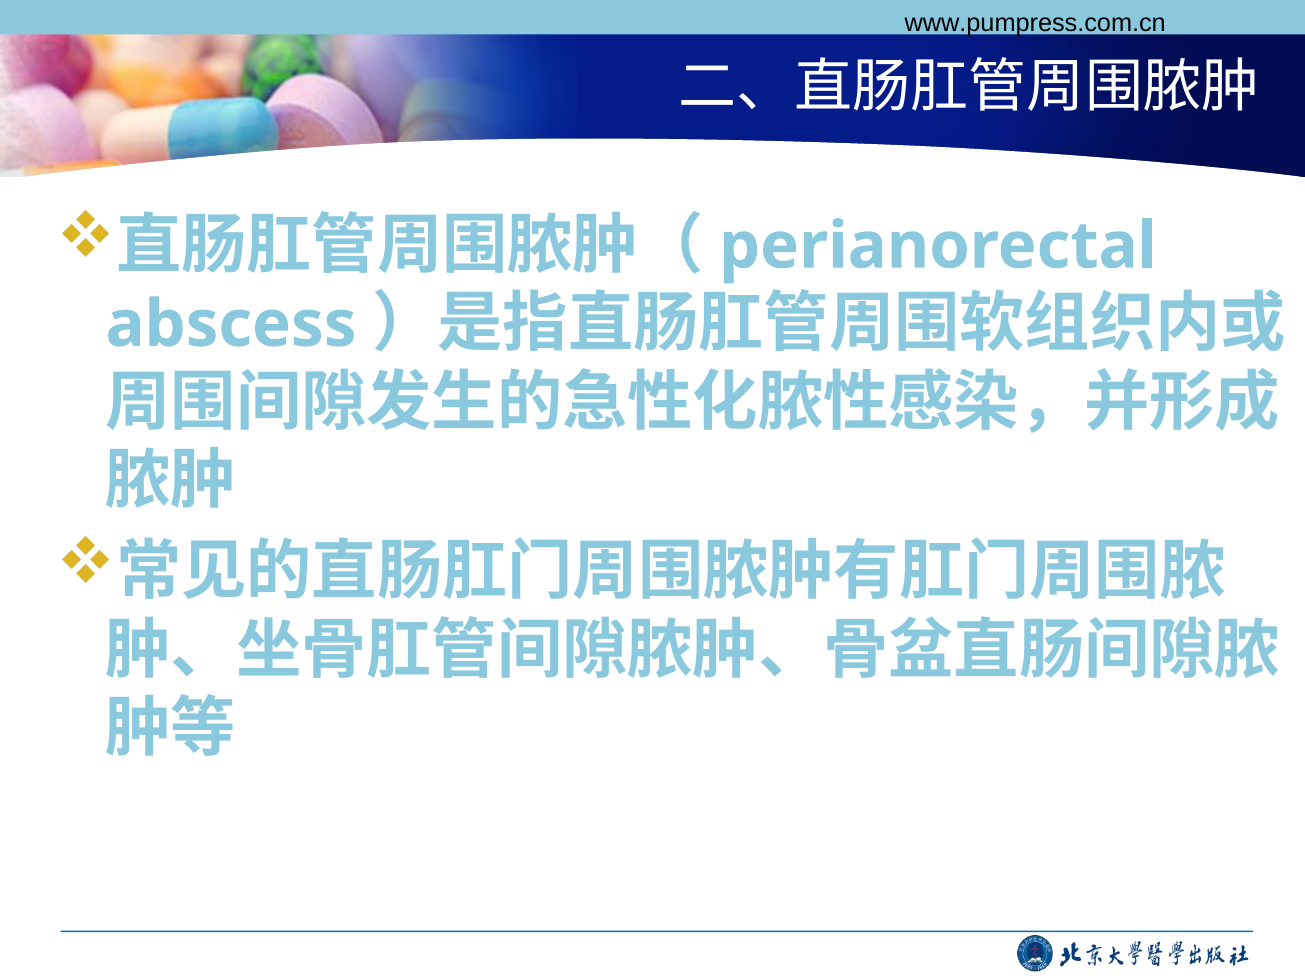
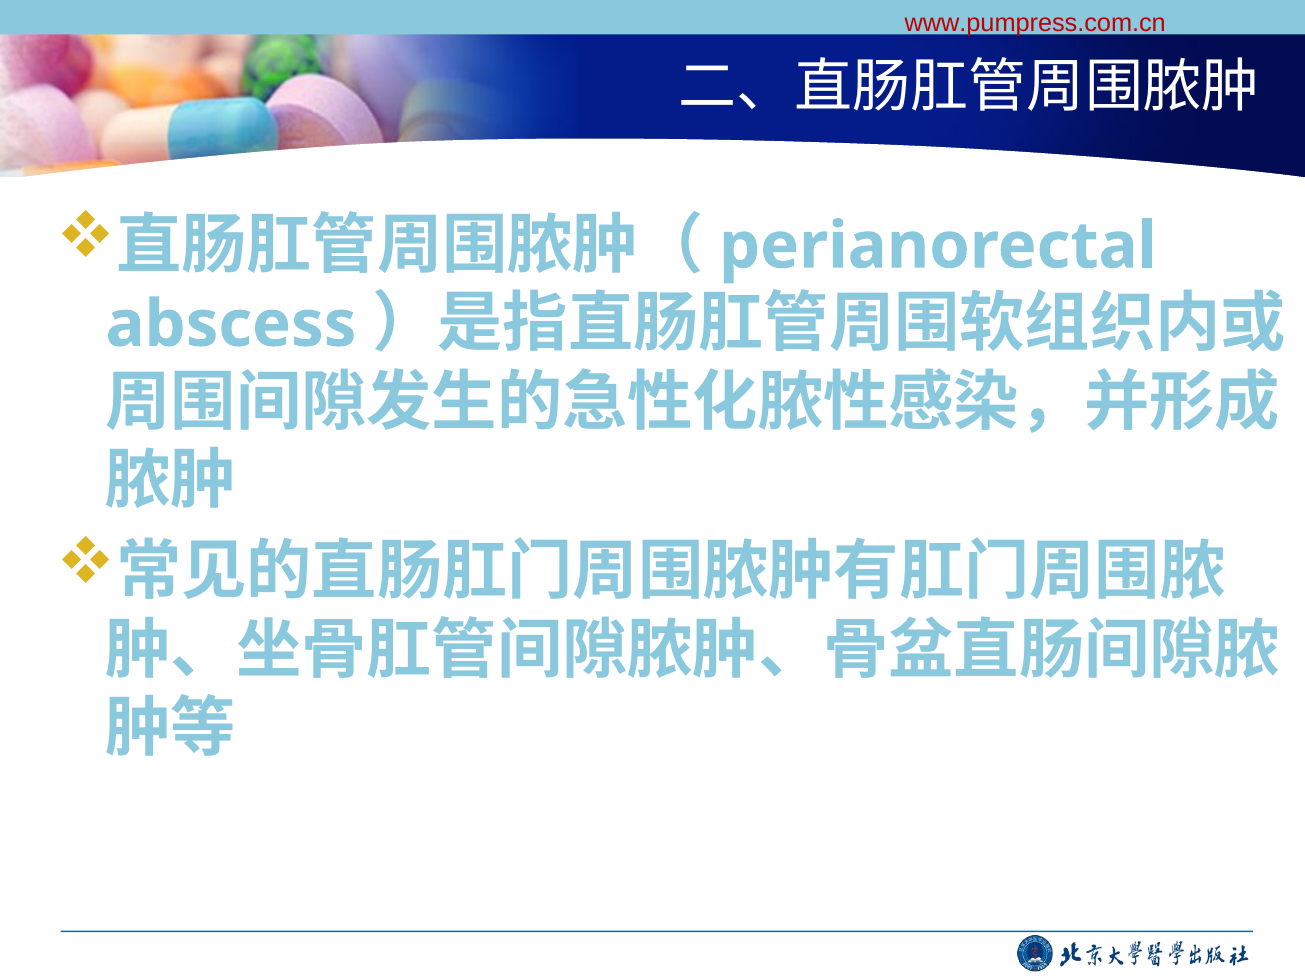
www.pumpress.com.cn colour: black -> red
